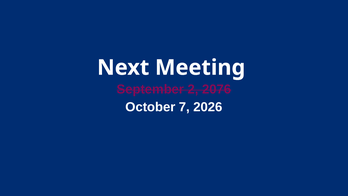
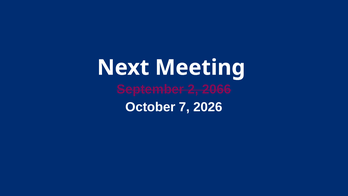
2076: 2076 -> 2066
